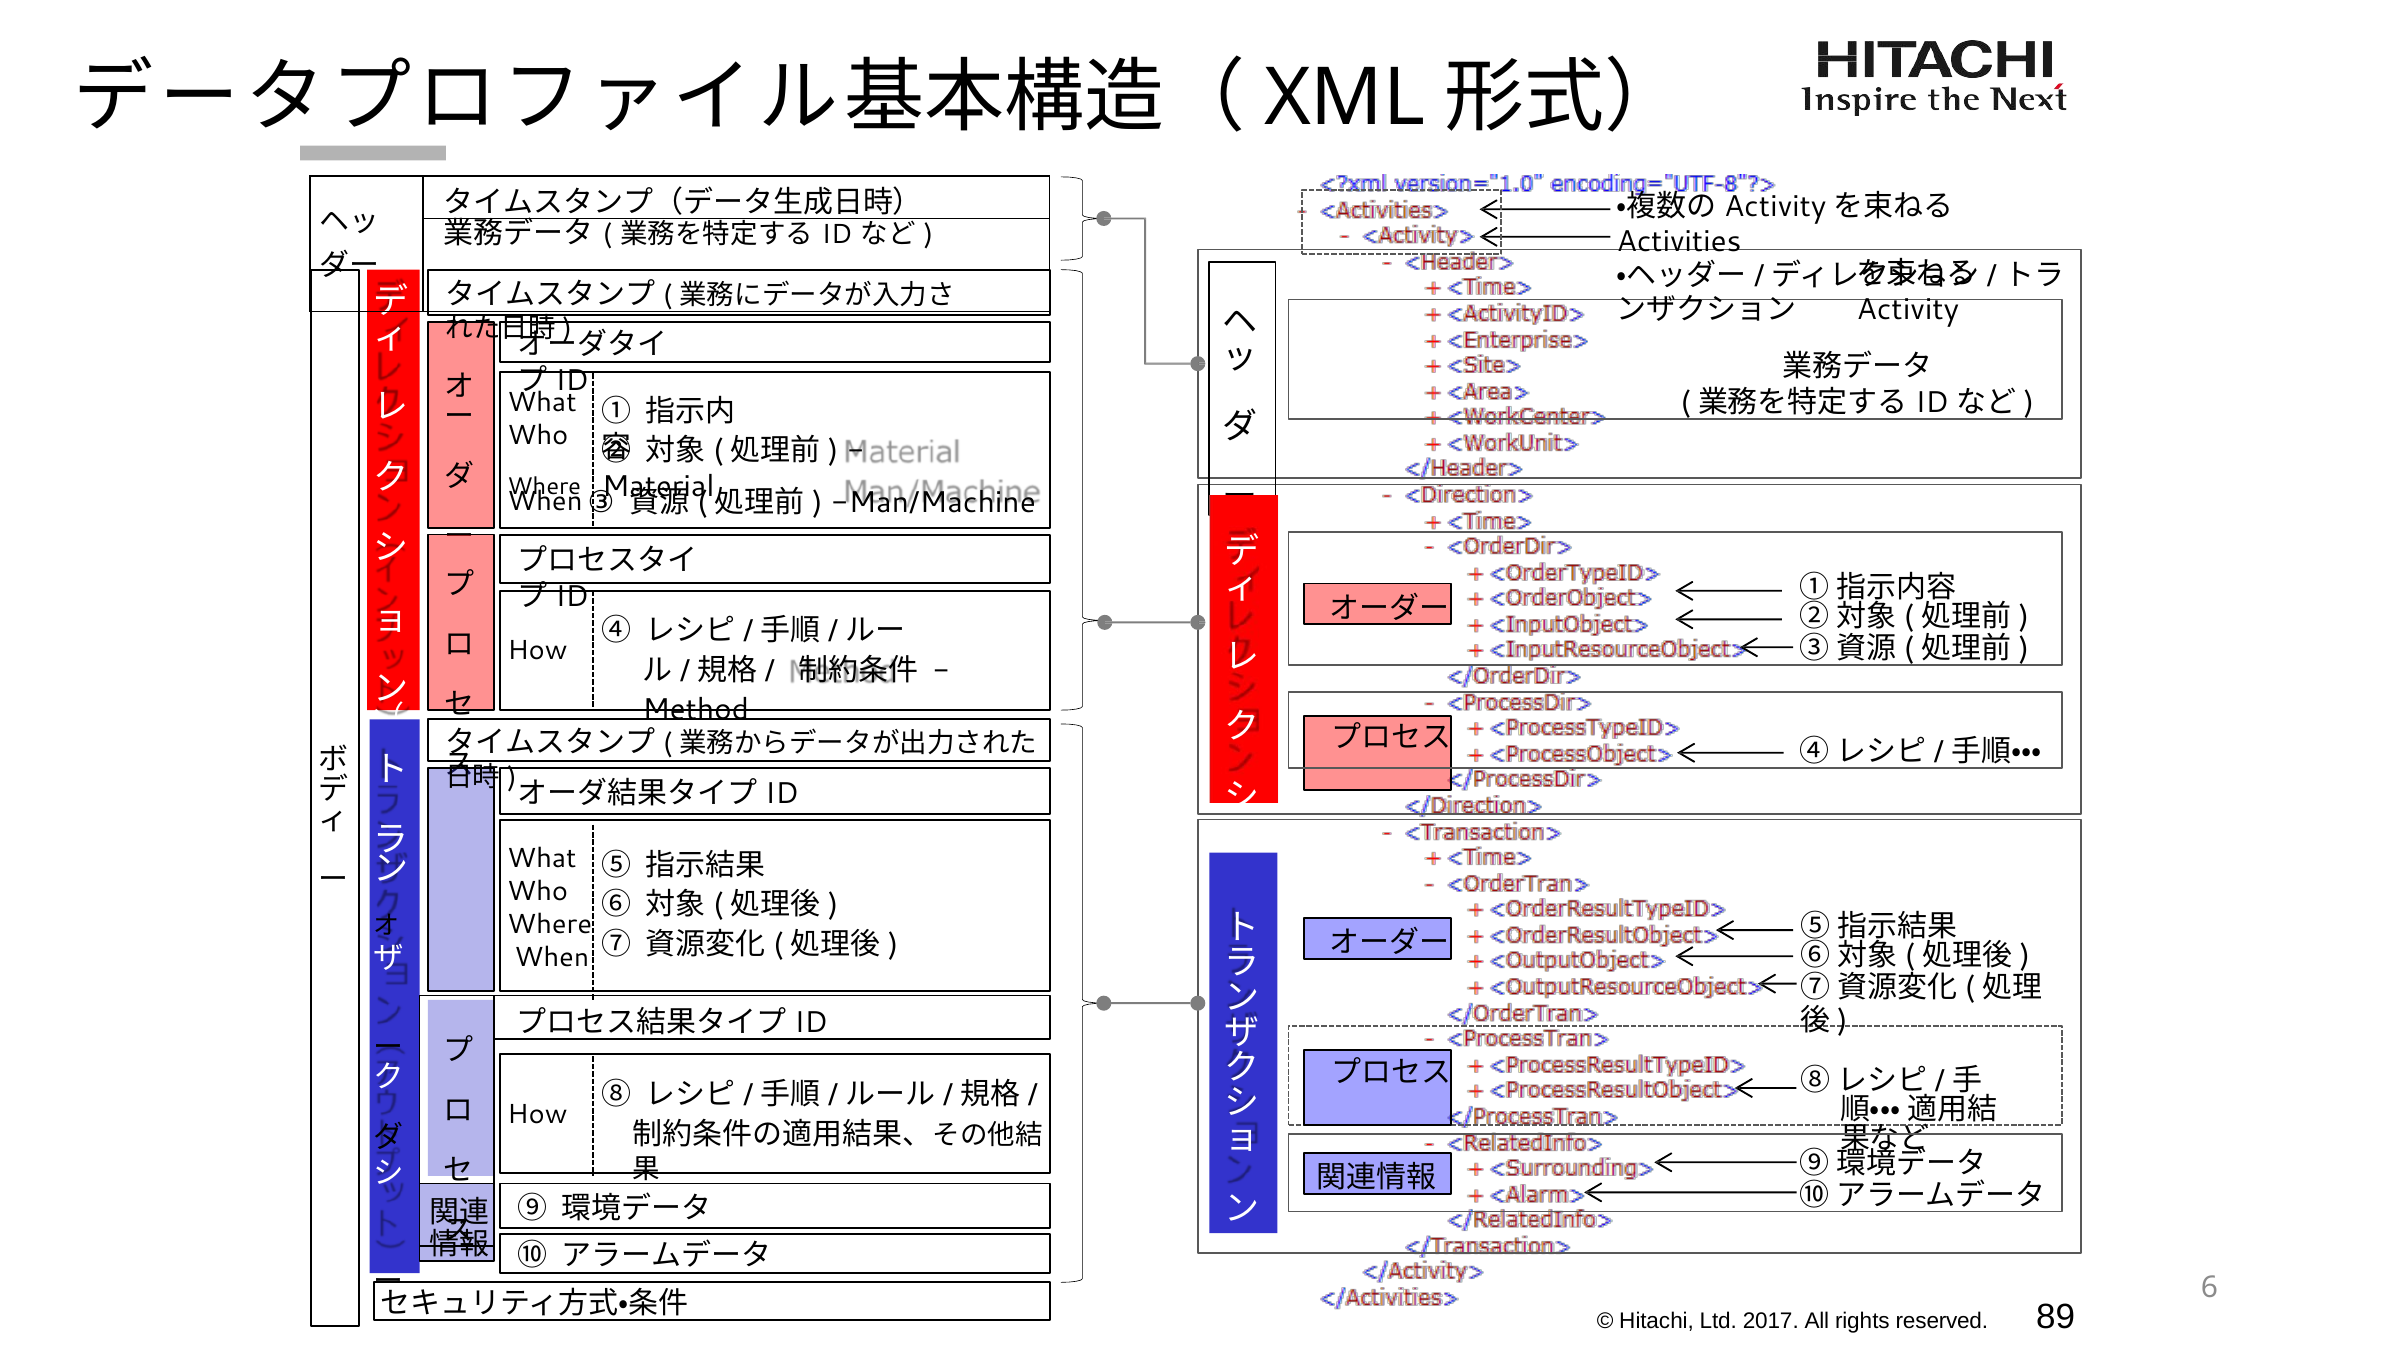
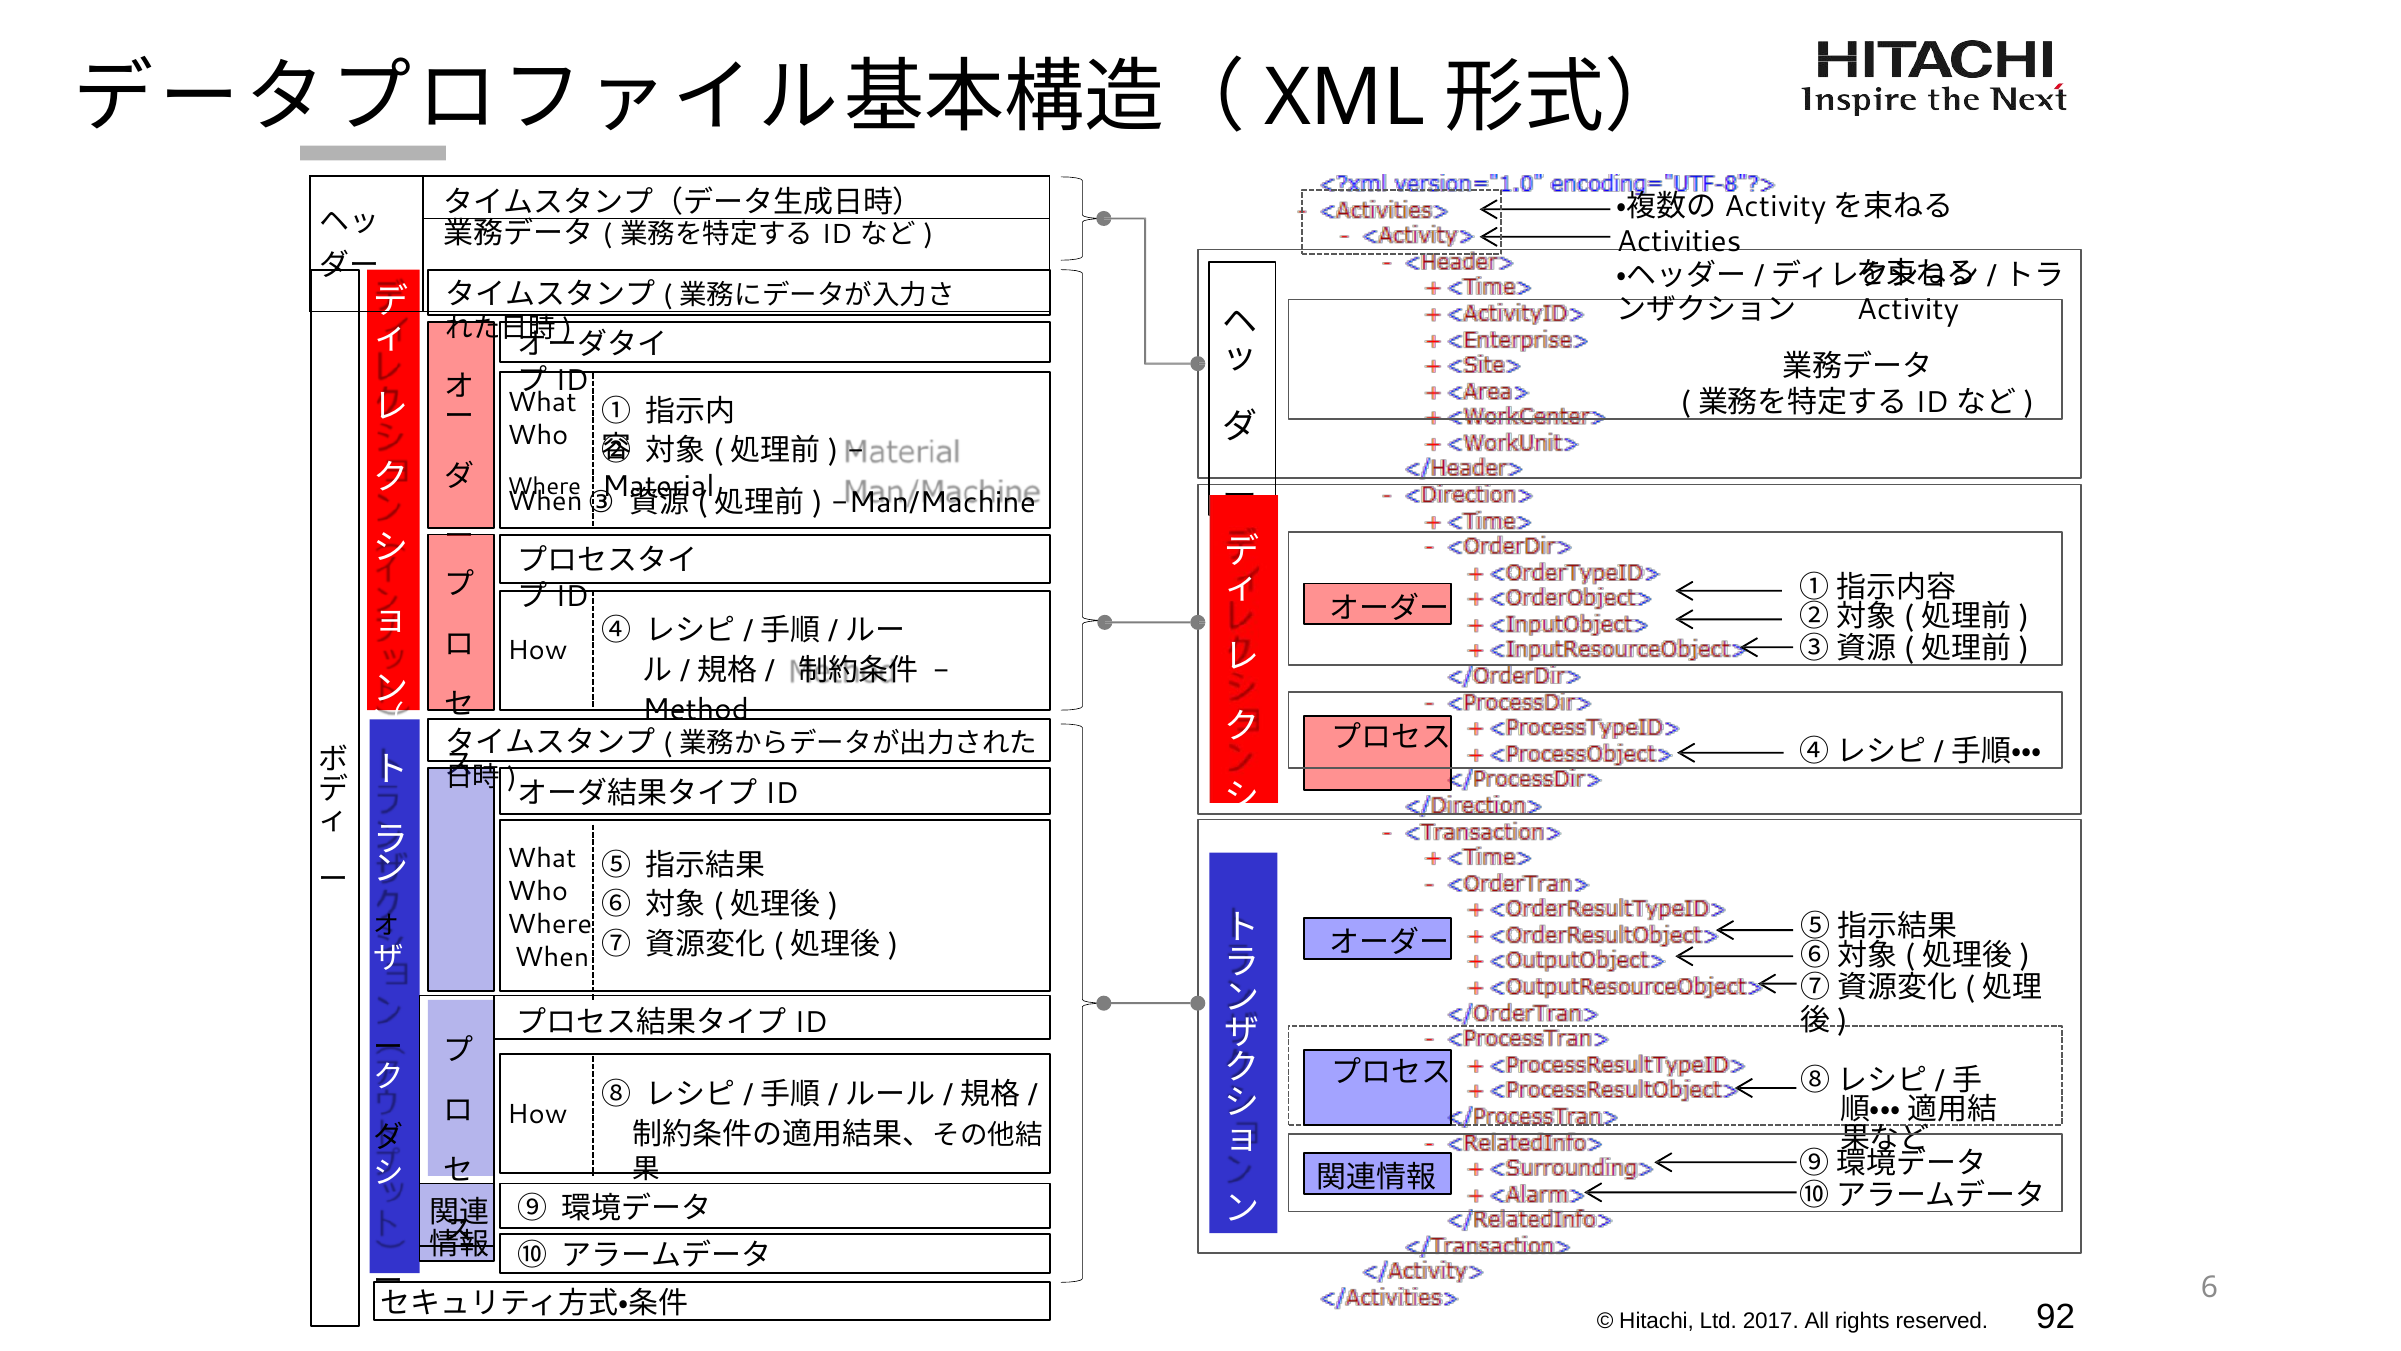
89: 89 -> 92
